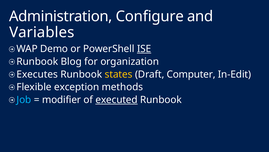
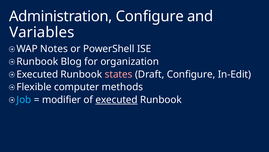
Demo: Demo -> Notes
ISE underline: present -> none
Executes at (37, 74): Executes -> Executed
states colour: yellow -> pink
Draft Computer: Computer -> Configure
exception: exception -> computer
